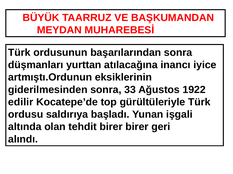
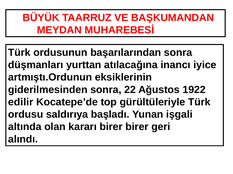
33: 33 -> 22
tehdit: tehdit -> kararı
